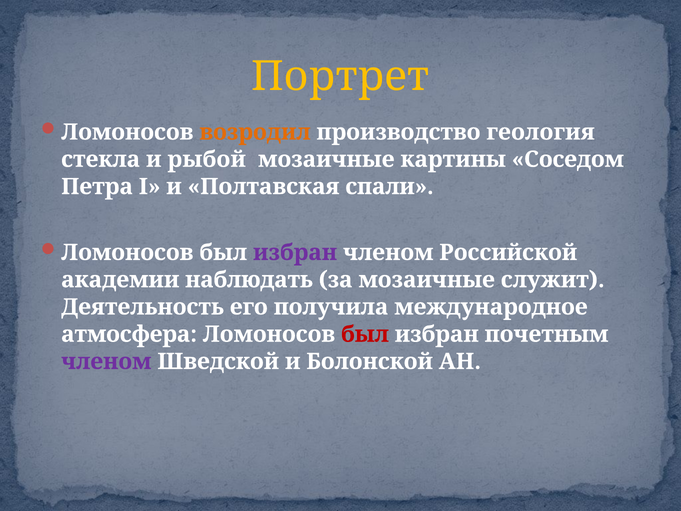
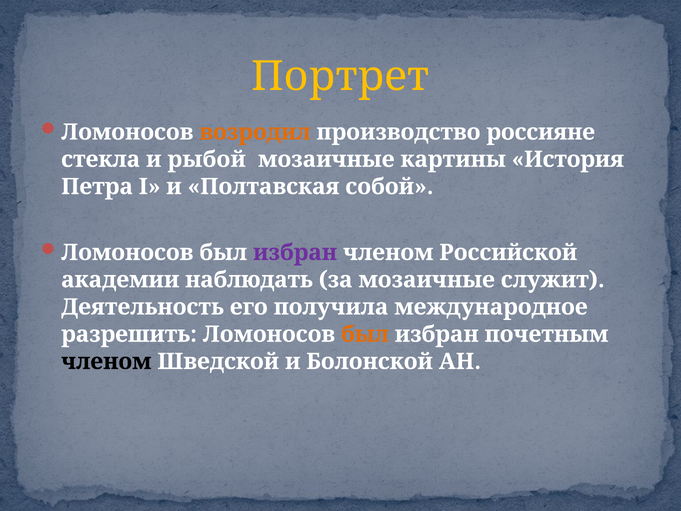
геология: геология -> россияне
Соседом: Соседом -> История
спали: спали -> собой
атмосфера: атмосфера -> разрешить
был at (365, 334) colour: red -> orange
членом at (106, 361) colour: purple -> black
